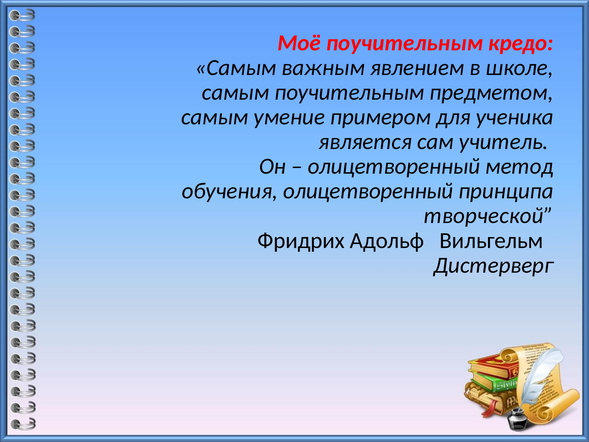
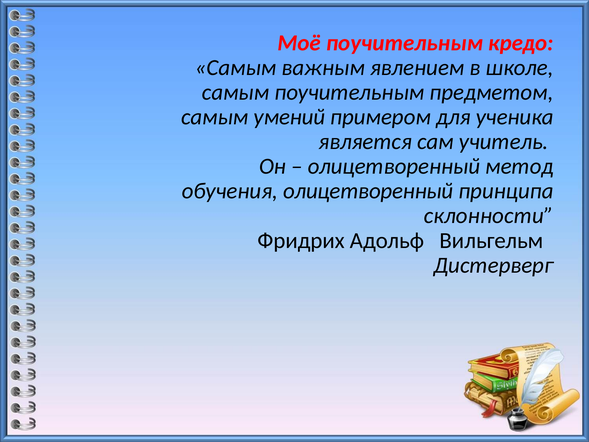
умение: умение -> умений
творческой: творческой -> склонности
